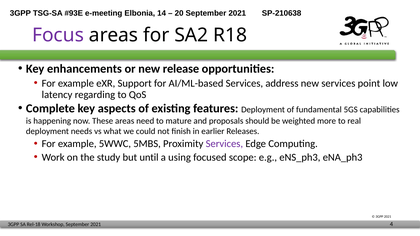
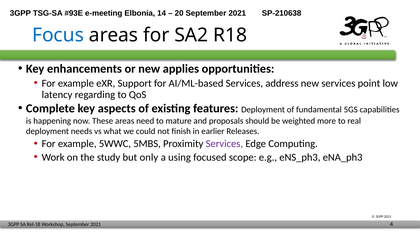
Focus colour: purple -> blue
release: release -> applies
until: until -> only
